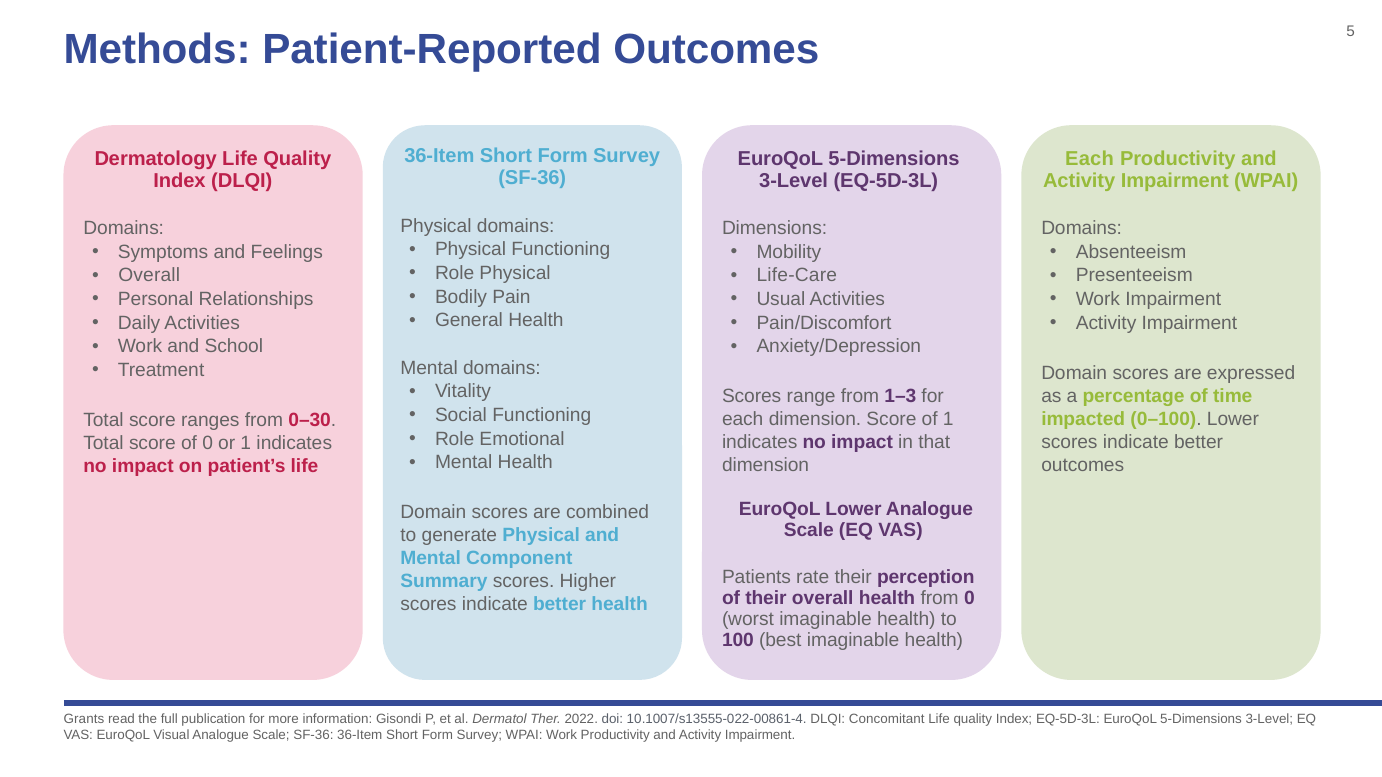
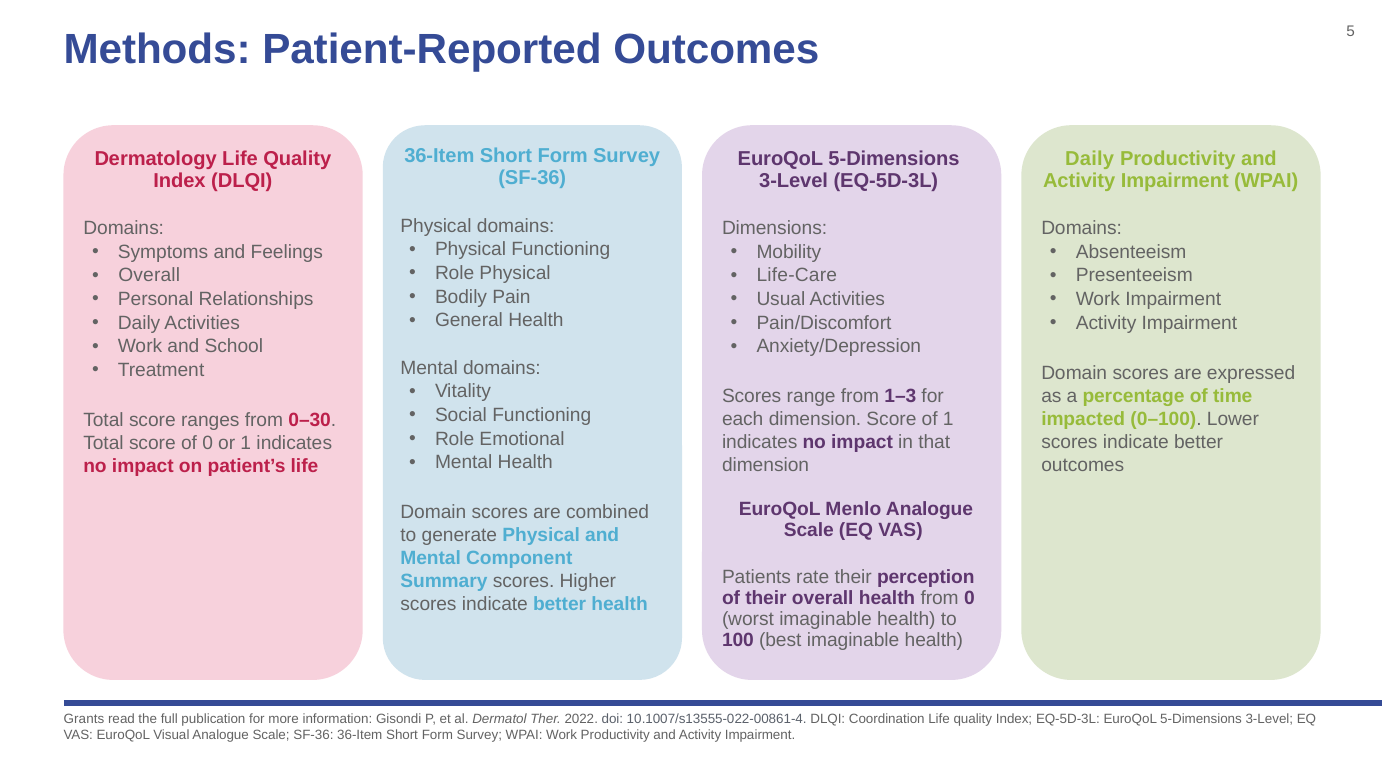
Each at (1090, 159): Each -> Daily
EuroQoL Lower: Lower -> Menlo
Concomitant: Concomitant -> Coordination
